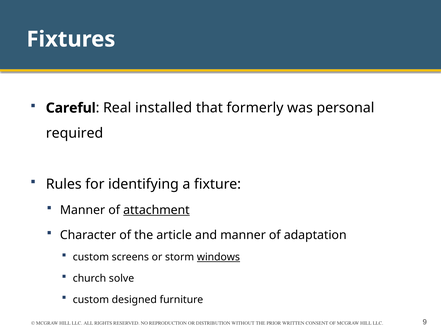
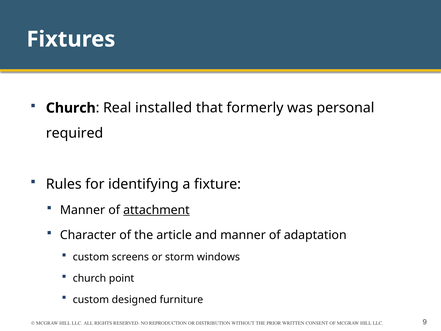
Careful at (71, 108): Careful -> Church
windows underline: present -> none
solve: solve -> point
